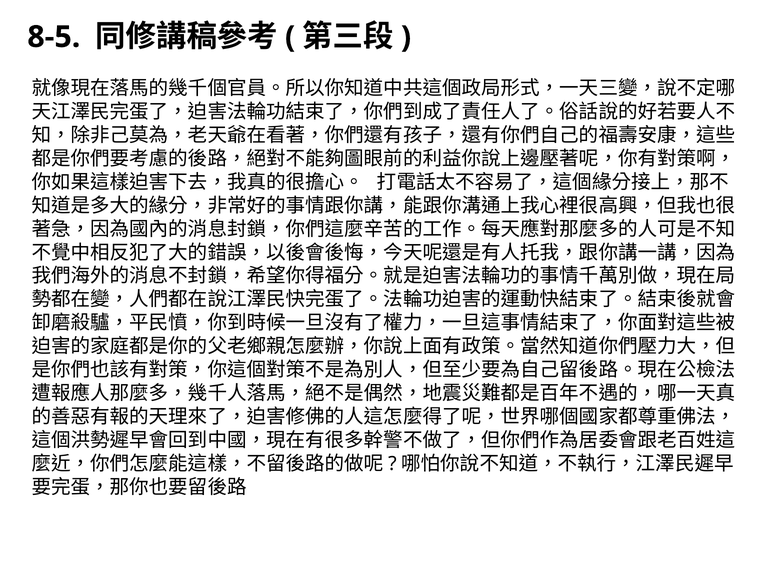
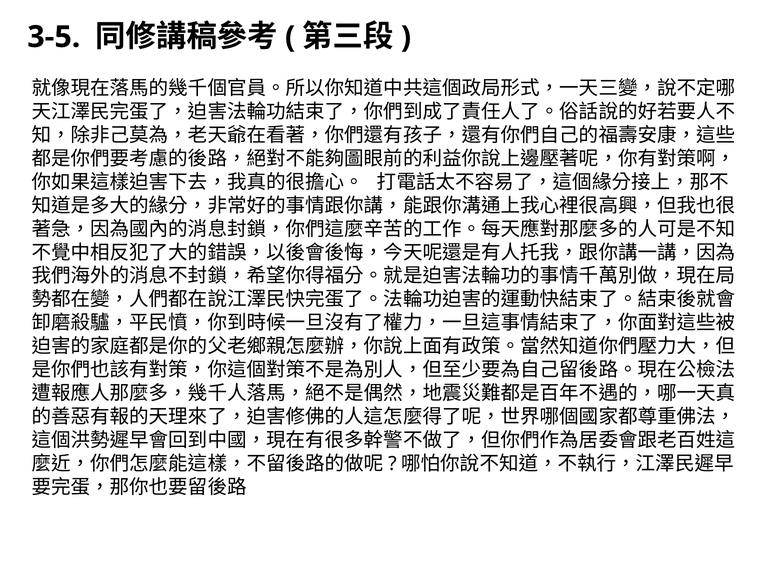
8-5: 8-5 -> 3-5
